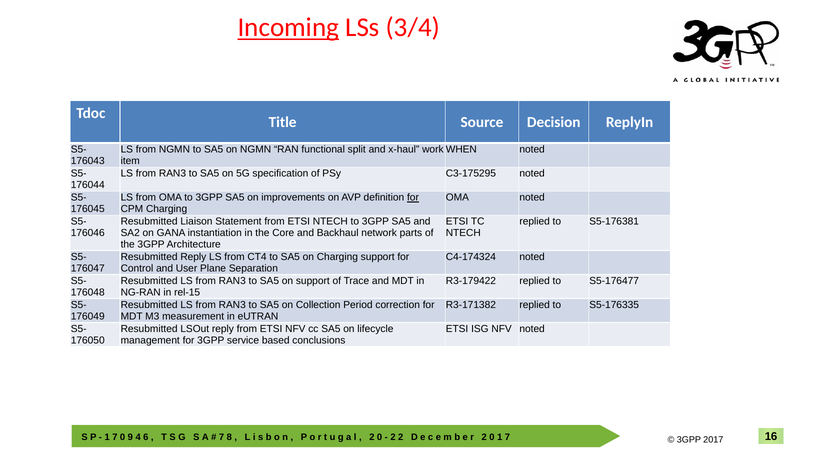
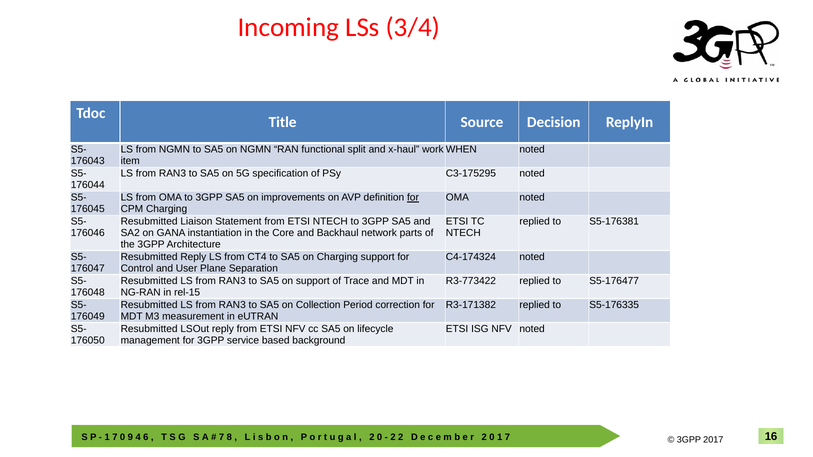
Incoming underline: present -> none
R3-179422: R3-179422 -> R3-773422
conclusions: conclusions -> background
